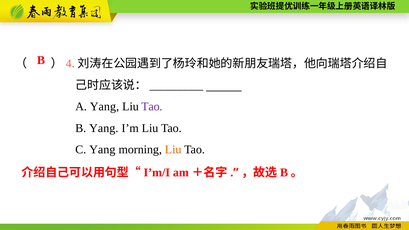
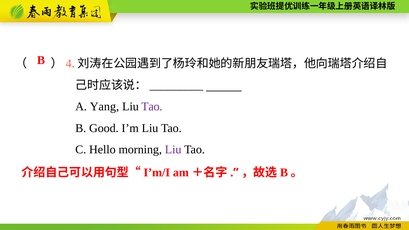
B Yang: Yang -> Good
C Yang: Yang -> Hello
Liu at (173, 150) colour: orange -> purple
